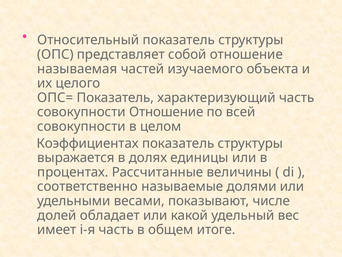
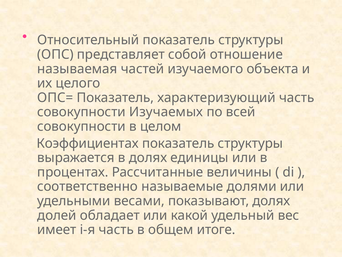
совокупности Отношение: Отношение -> Изучаемых
показывают числе: числе -> долях
